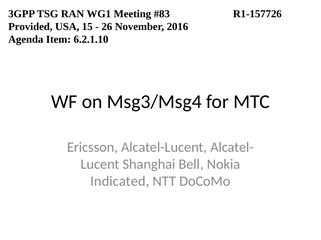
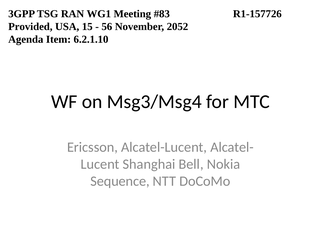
26: 26 -> 56
2016: 2016 -> 2052
Indicated: Indicated -> Sequence
